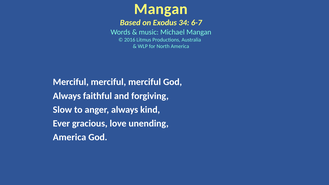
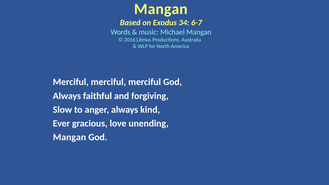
America at (69, 137): America -> Mangan
